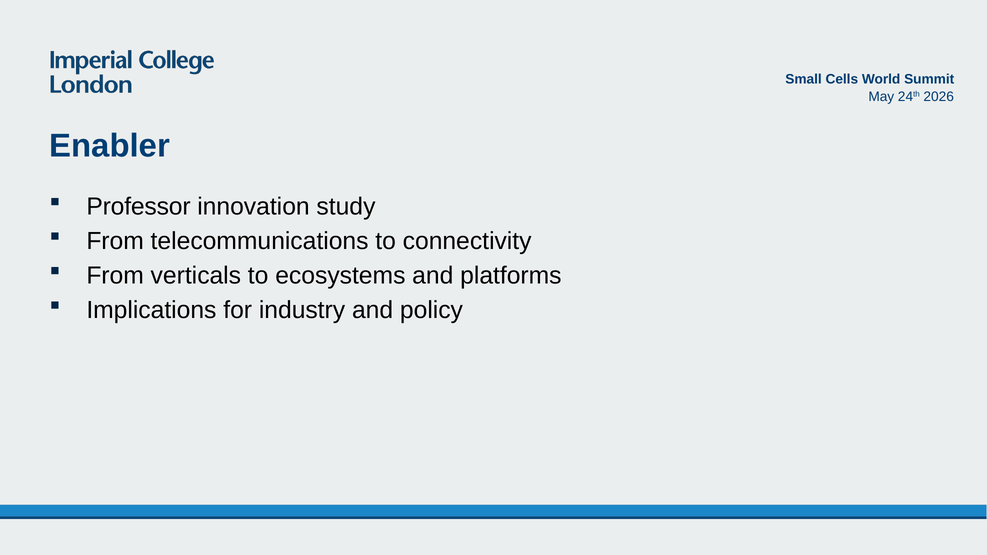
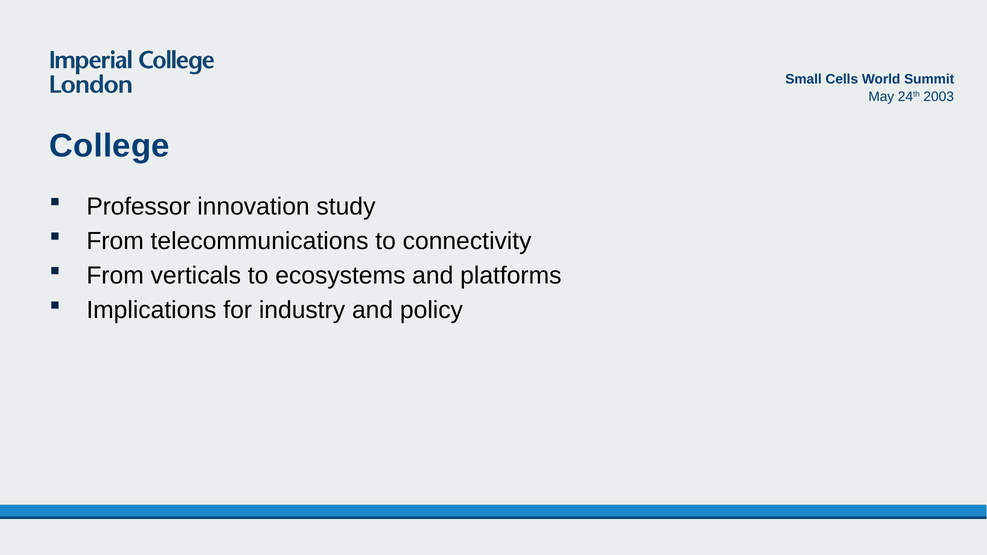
2026: 2026 -> 2003
Enabler: Enabler -> College
